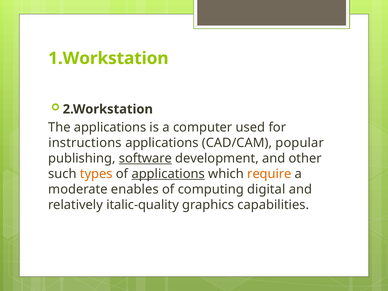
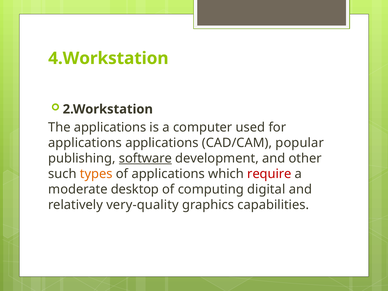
1.Workstation: 1.Workstation -> 4.Workstation
instructions at (85, 143): instructions -> applications
applications at (168, 174) underline: present -> none
require colour: orange -> red
enables: enables -> desktop
italic-quality: italic-quality -> very-quality
